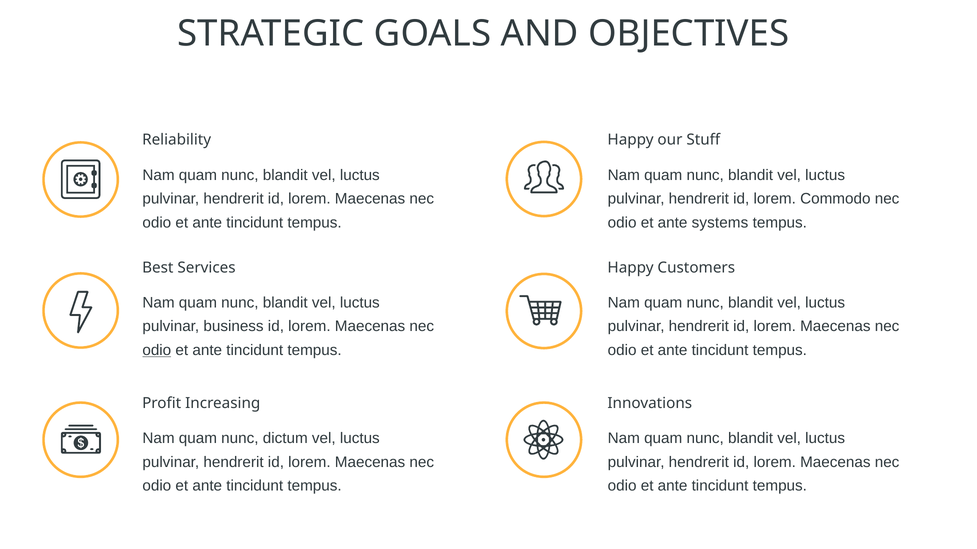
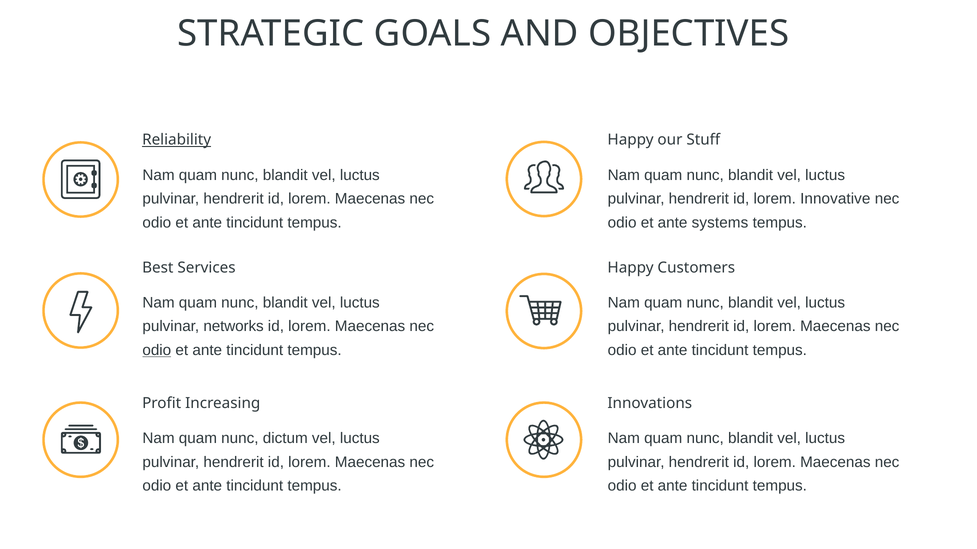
Reliability underline: none -> present
Commodo: Commodo -> Innovative
business: business -> networks
